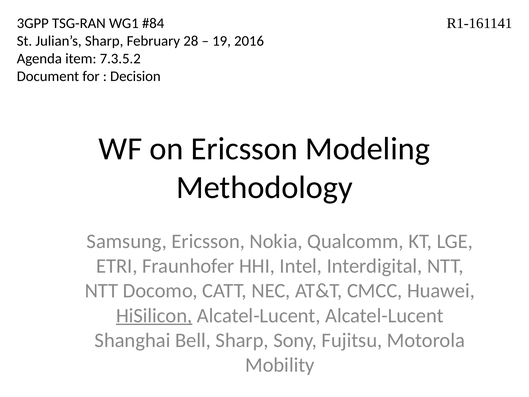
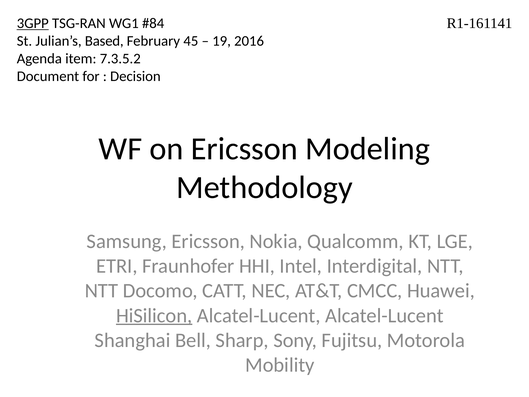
3GPP underline: none -> present
Julian’s Sharp: Sharp -> Based
28: 28 -> 45
